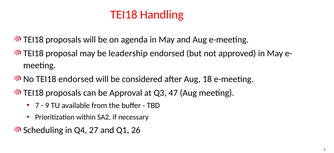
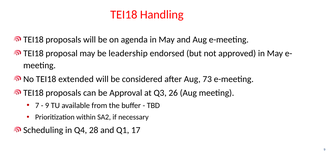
TEI18 endorsed: endorsed -> extended
18: 18 -> 73
47: 47 -> 26
27: 27 -> 28
26: 26 -> 17
